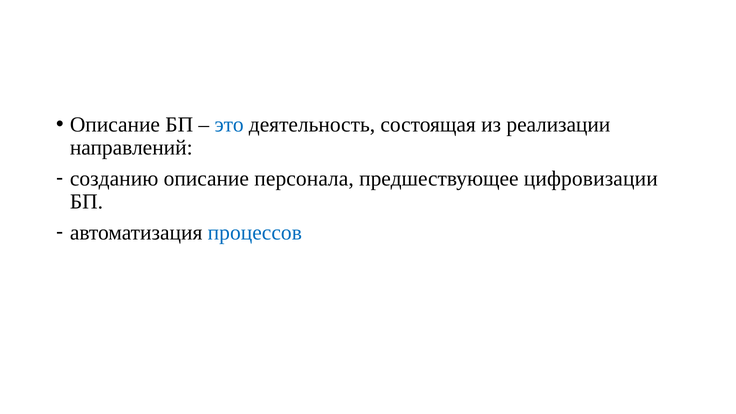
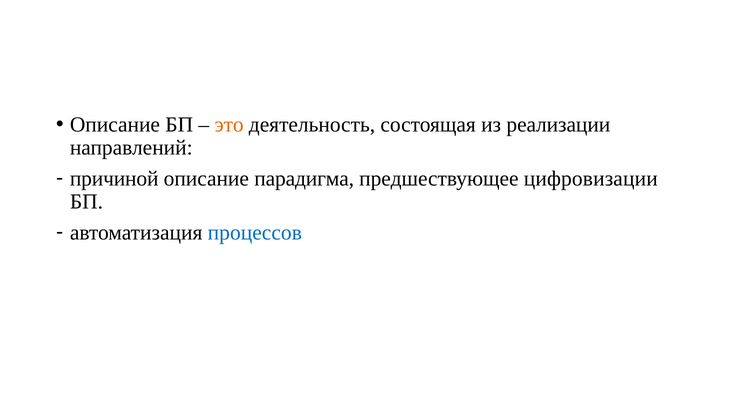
это colour: blue -> orange
созданию: созданию -> причиной
персонала: персонала -> парадигма
